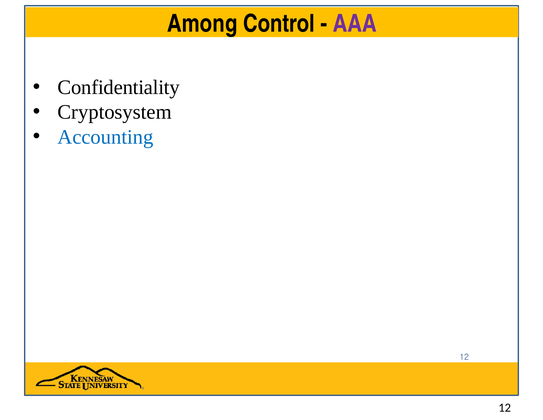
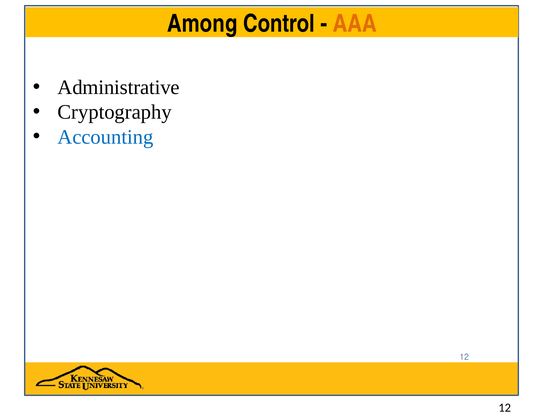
AAA colour: purple -> orange
Confidentiality: Confidentiality -> Administrative
Cryptosystem: Cryptosystem -> Cryptography
